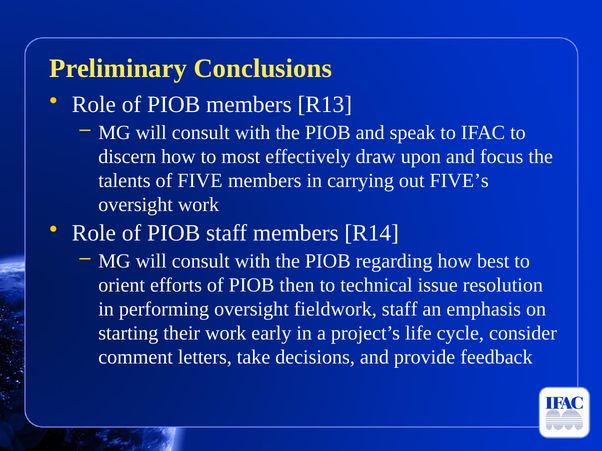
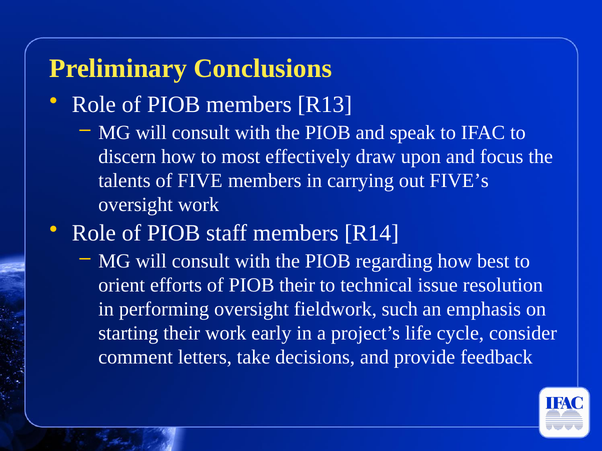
PIOB then: then -> their
fieldwork staff: staff -> such
